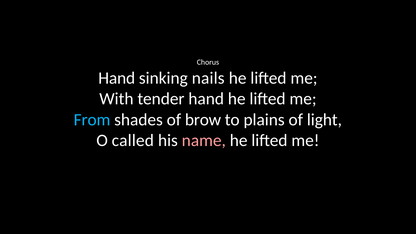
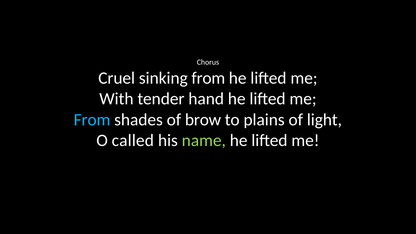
Hand at (117, 78): Hand -> Cruel
sinking nails: nails -> from
name colour: pink -> light green
